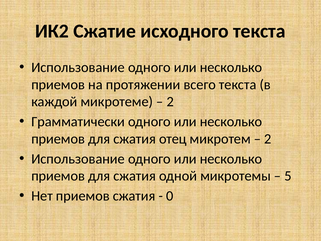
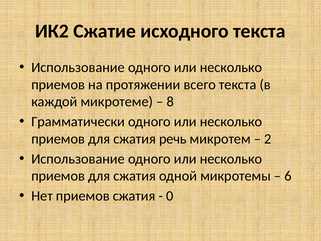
2 at (170, 102): 2 -> 8
отец: отец -> речь
5: 5 -> 6
